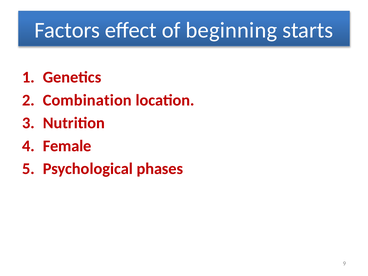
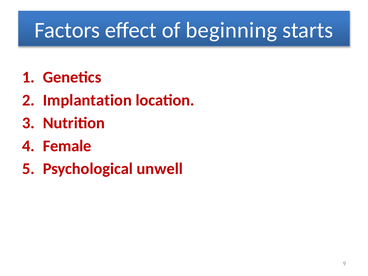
Combination: Combination -> Implantation
phases: phases -> unwell
